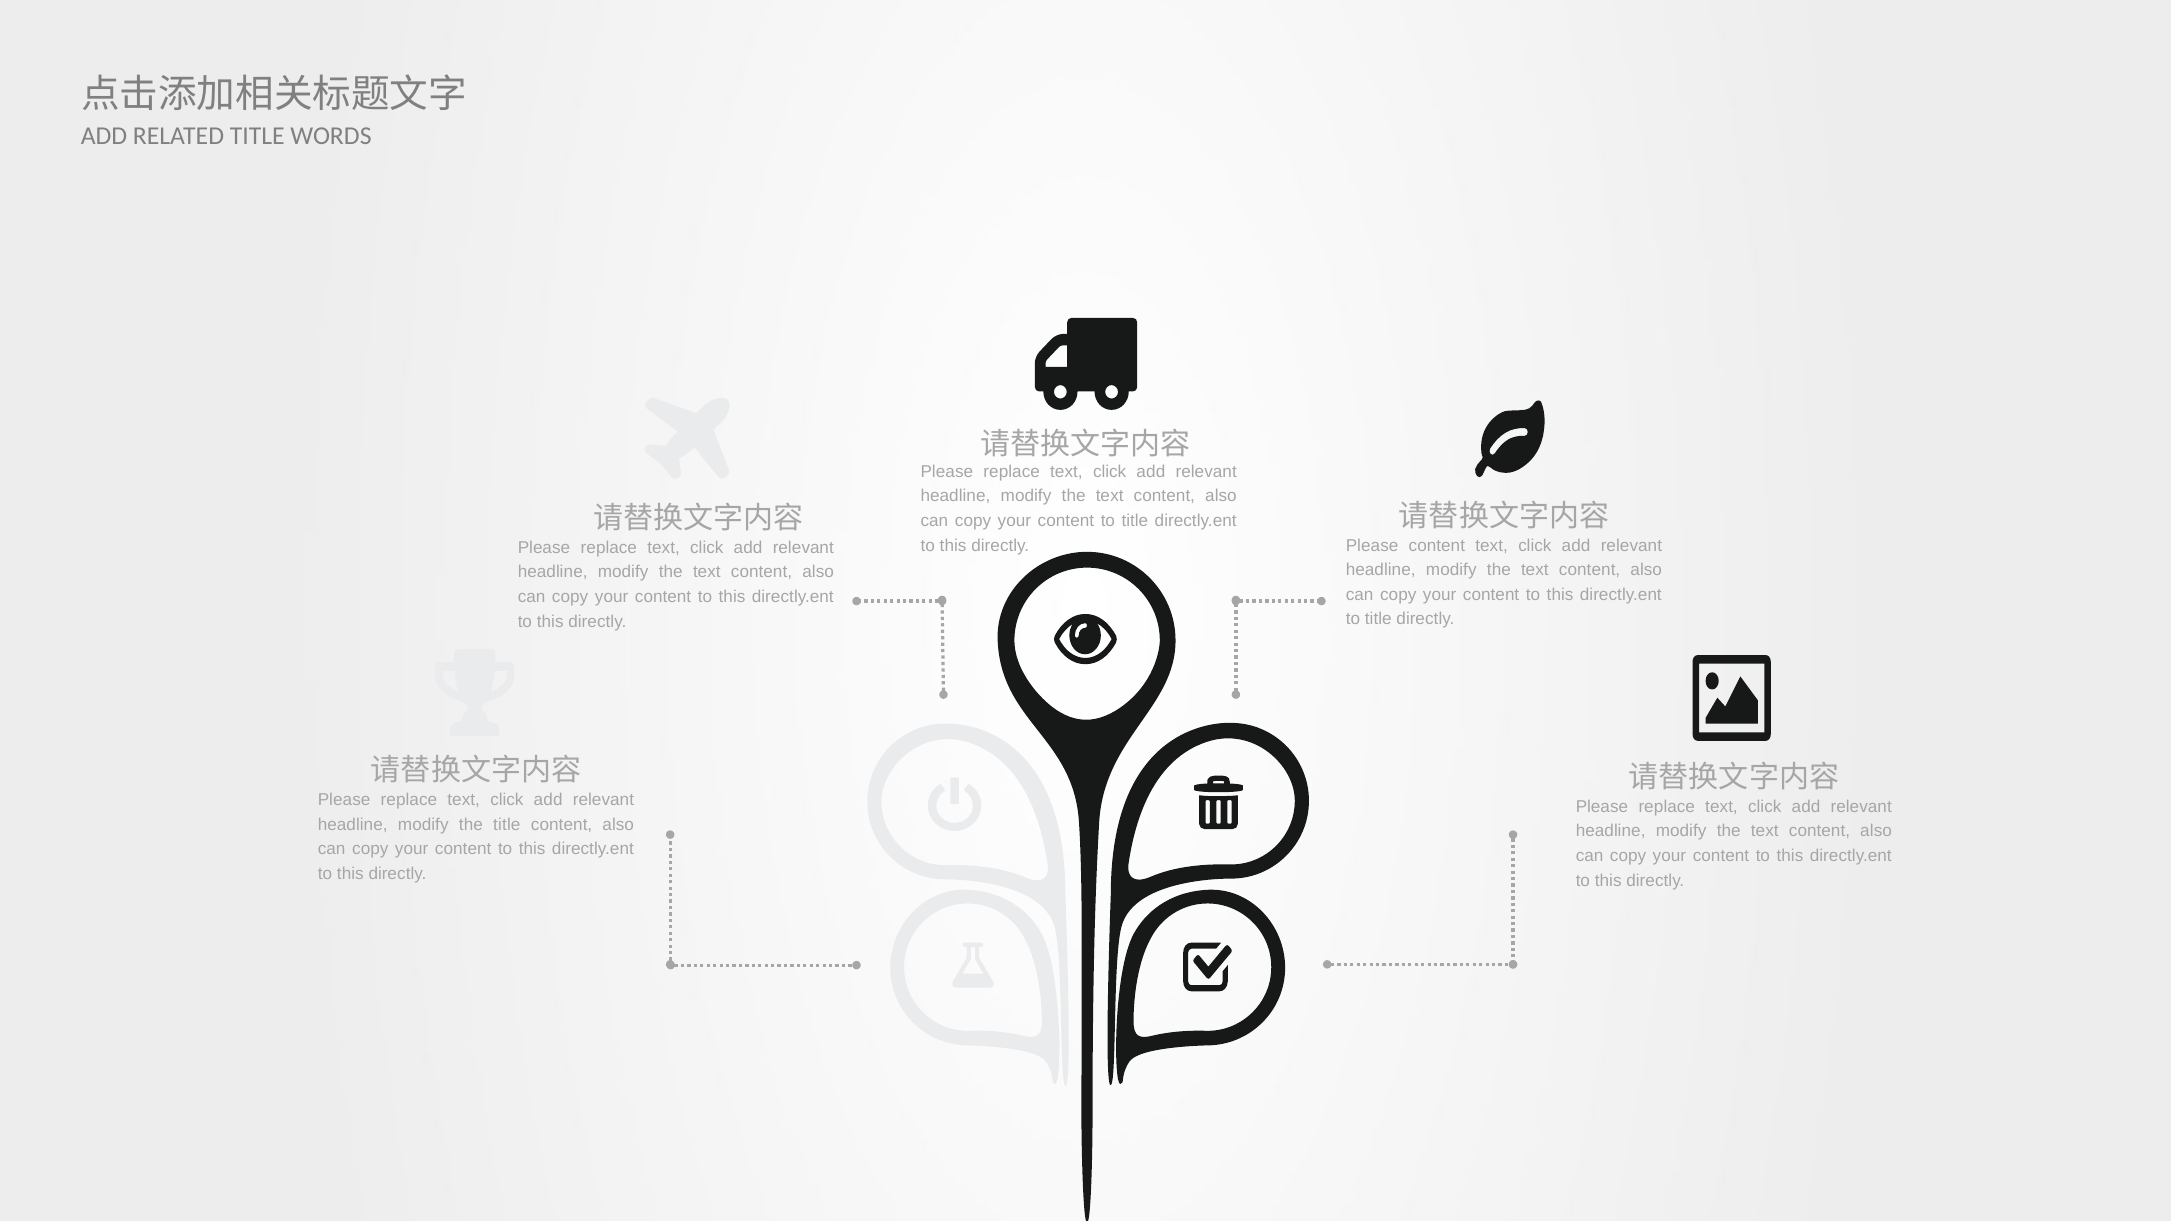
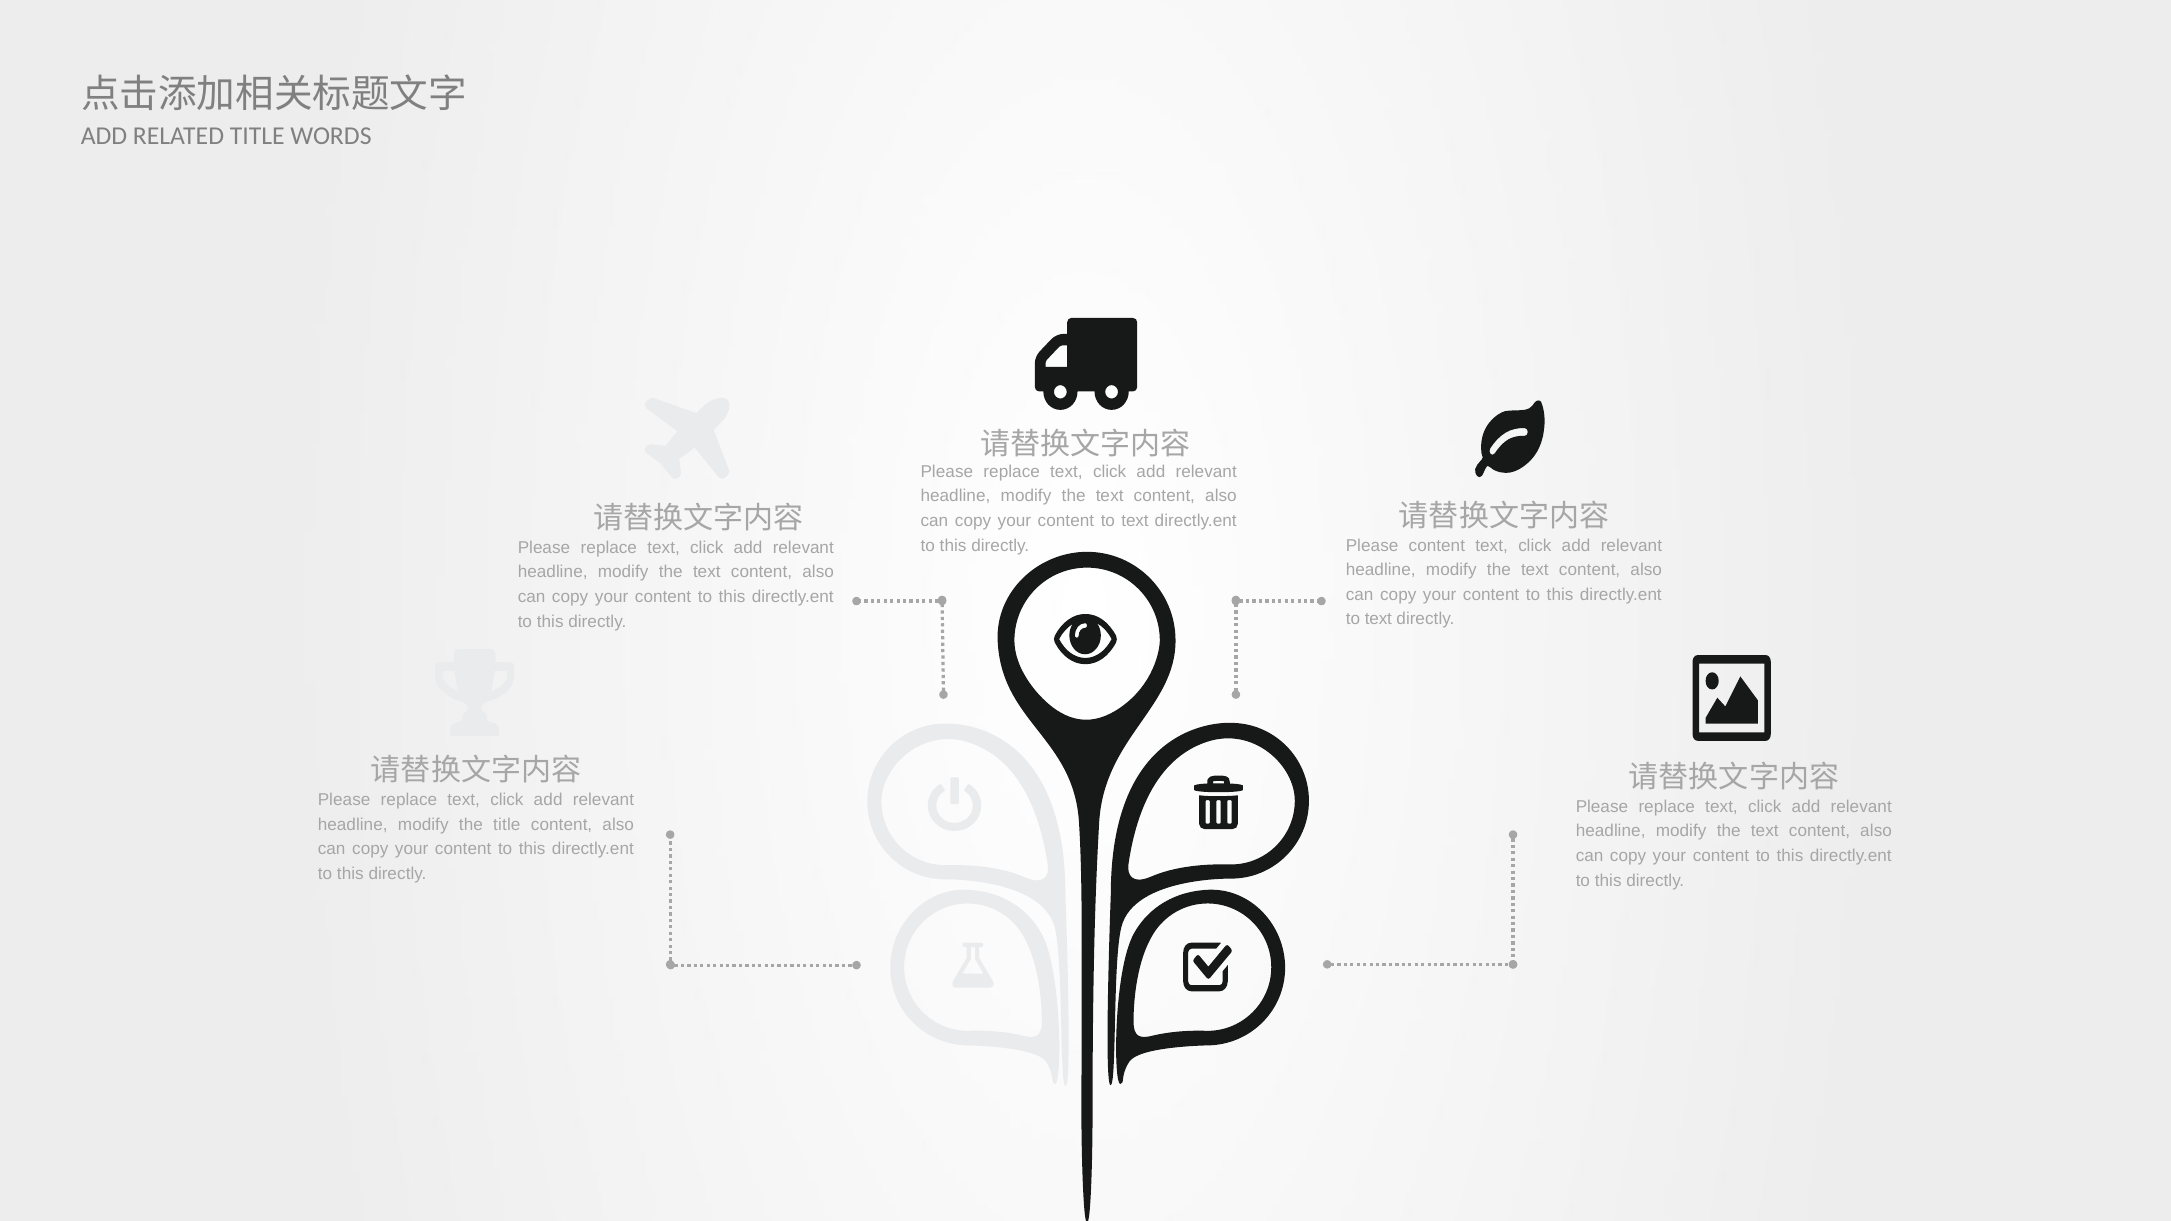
content to title: title -> text
title at (1378, 619): title -> text
